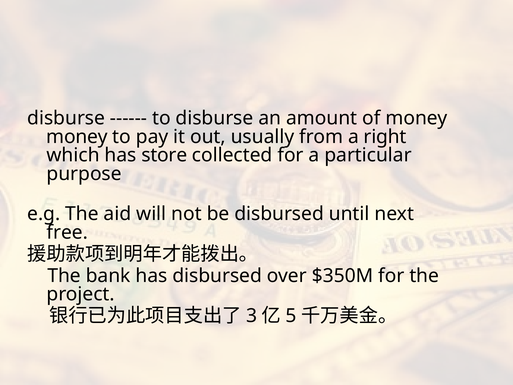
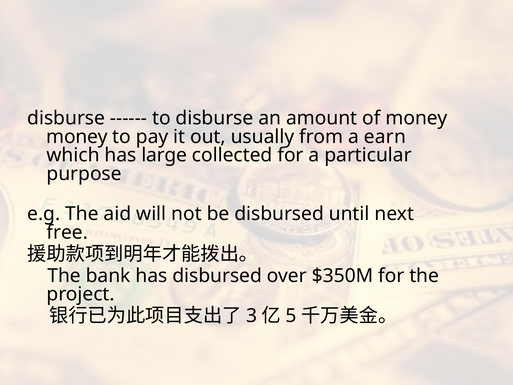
right: right -> earn
store: store -> large
